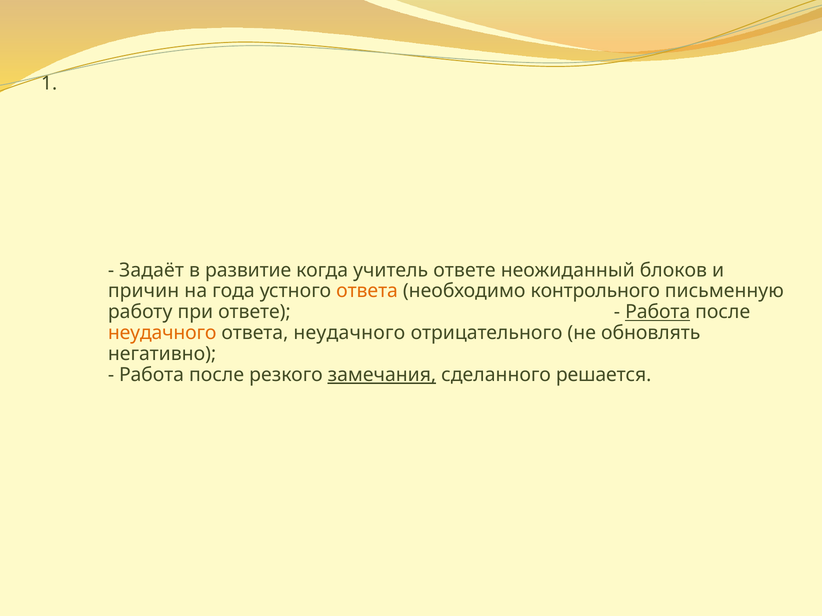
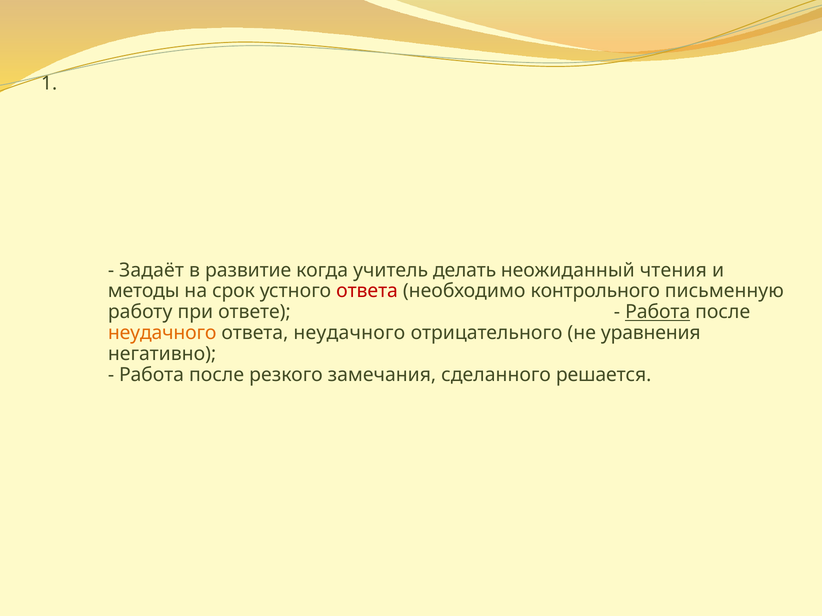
учитель ответе: ответе -> делать
блоков: блоков -> чтения
причин: причин -> методы
года: года -> срок
ответа at (367, 291) colour: orange -> red
обновлять: обновлять -> уравнения
замечания underline: present -> none
